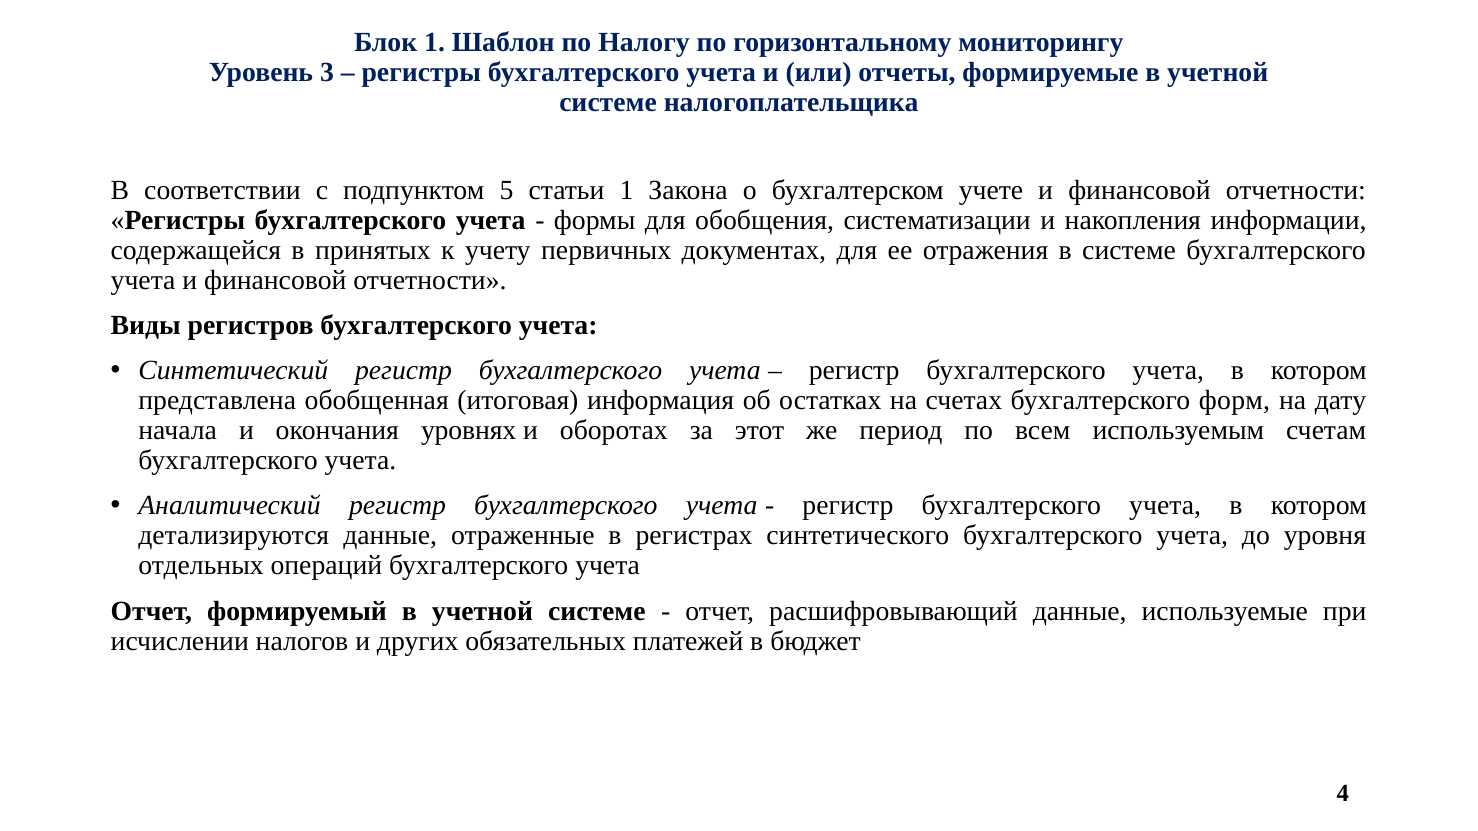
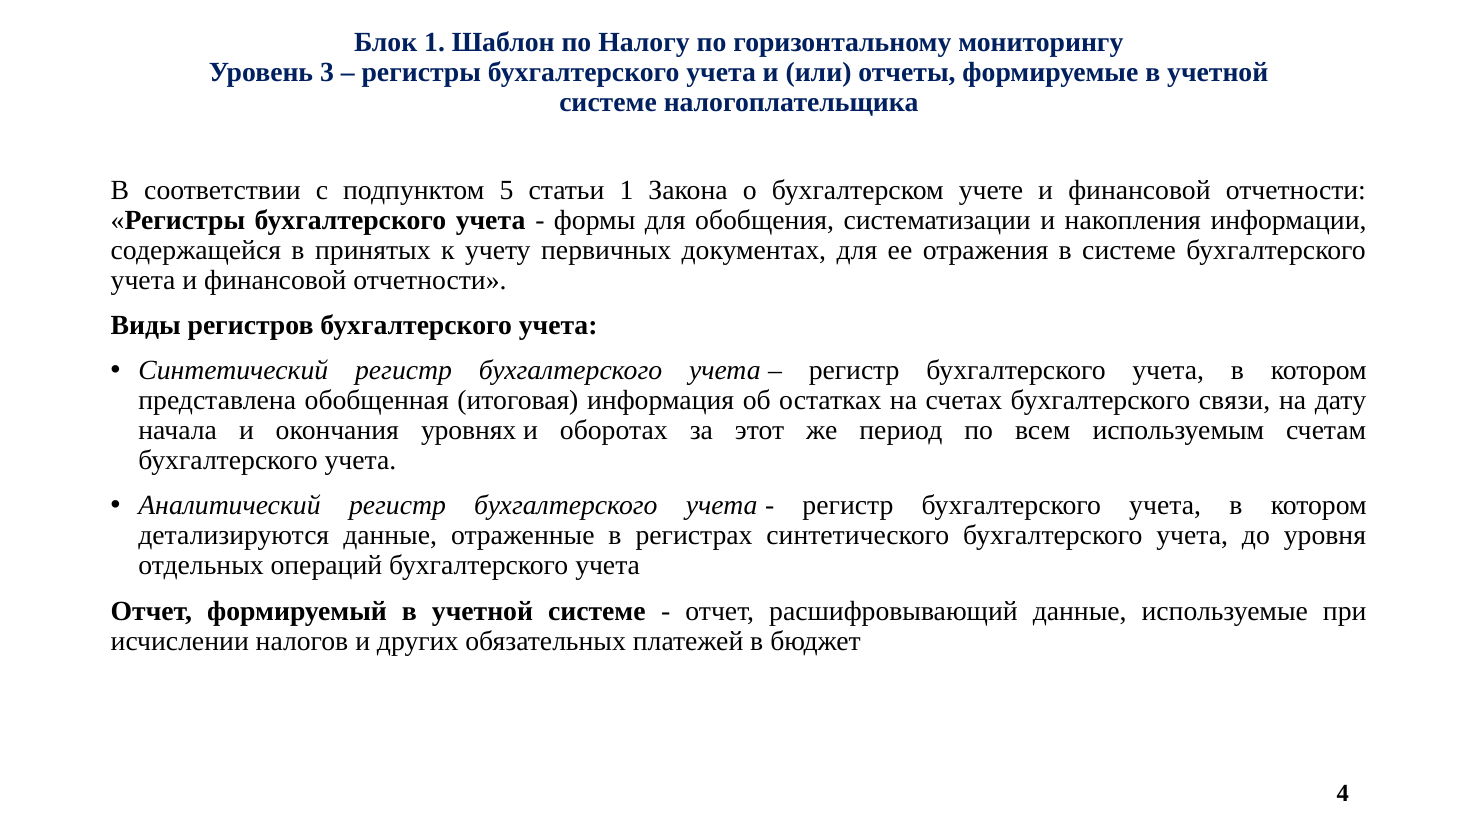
форм: форм -> связи
